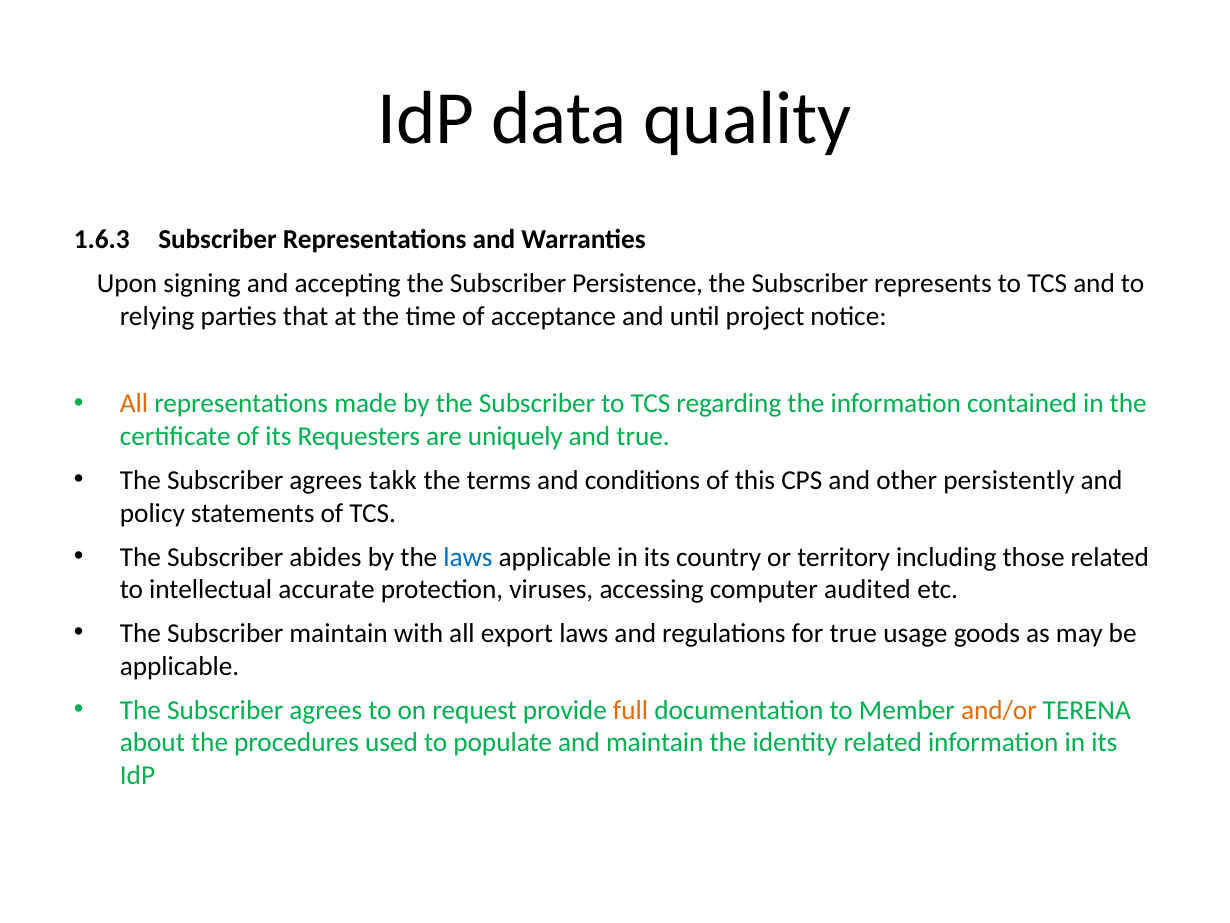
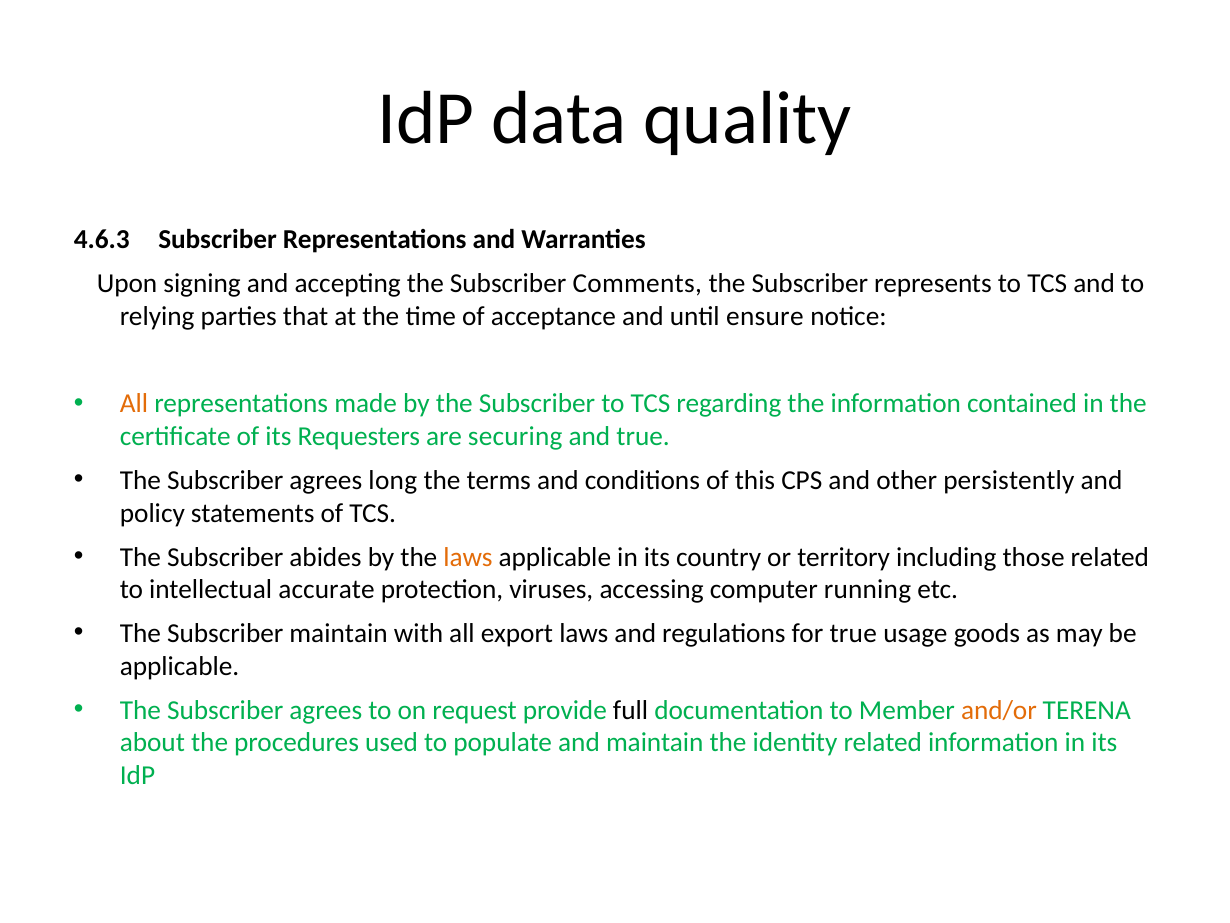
1.6.3: 1.6.3 -> 4.6.3
Persistence: Persistence -> Comments
project: project -> ensure
uniquely: uniquely -> securing
takk: takk -> long
laws at (468, 557) colour: blue -> orange
audited: audited -> running
full colour: orange -> black
